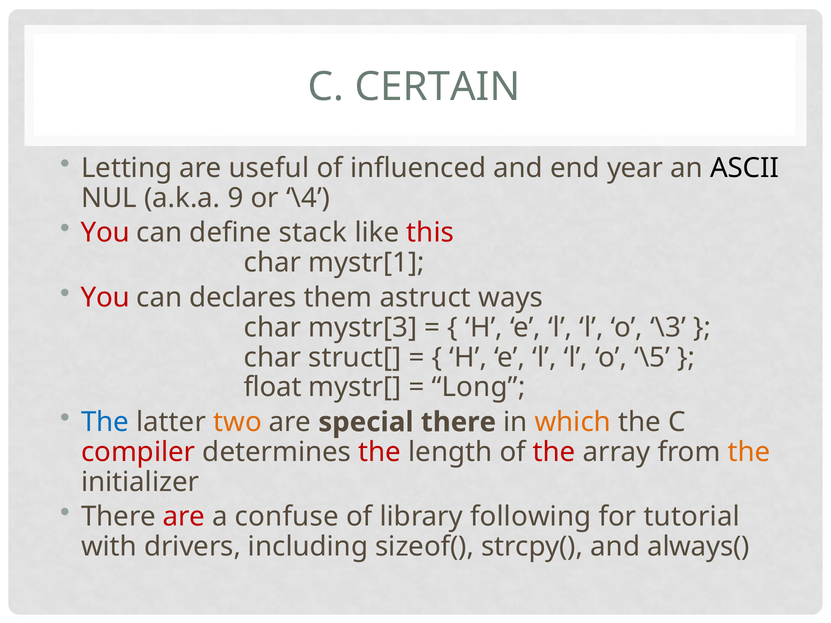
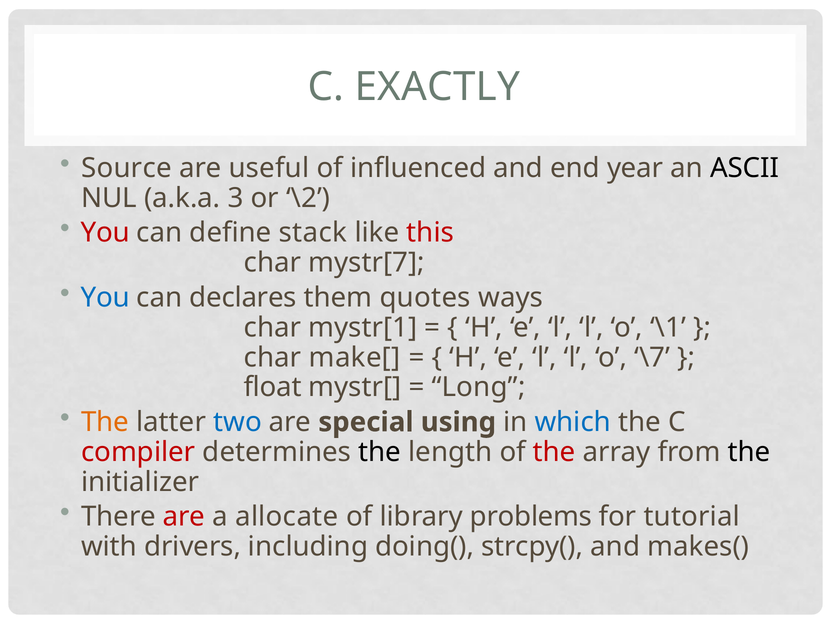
CERTAIN: CERTAIN -> EXACTLY
Letting: Letting -> Source
9: 9 -> 3
\4: \4 -> \2
mystr[1: mystr[1 -> mystr[7
You at (105, 298) colour: red -> blue
astruct: astruct -> quotes
mystr[3: mystr[3 -> mystr[1
\3: \3 -> \1
struct[: struct[ -> make[
\5: \5 -> \7
The at (105, 422) colour: blue -> orange
two colour: orange -> blue
special there: there -> using
which colour: orange -> blue
the at (380, 452) colour: red -> black
the at (749, 452) colour: orange -> black
confuse: confuse -> allocate
following: following -> problems
sizeof(: sizeof( -> doing(
always(: always( -> makes(
